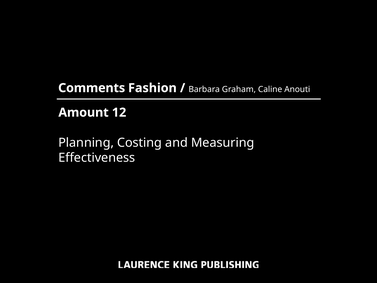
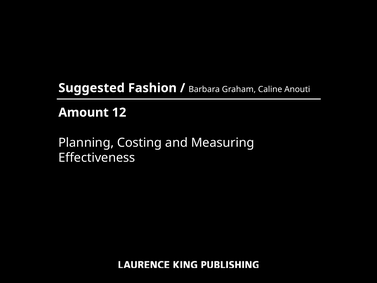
Comments: Comments -> Suggested
